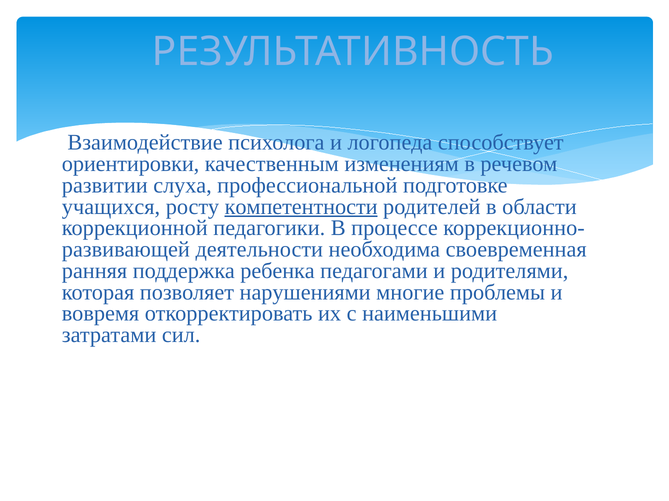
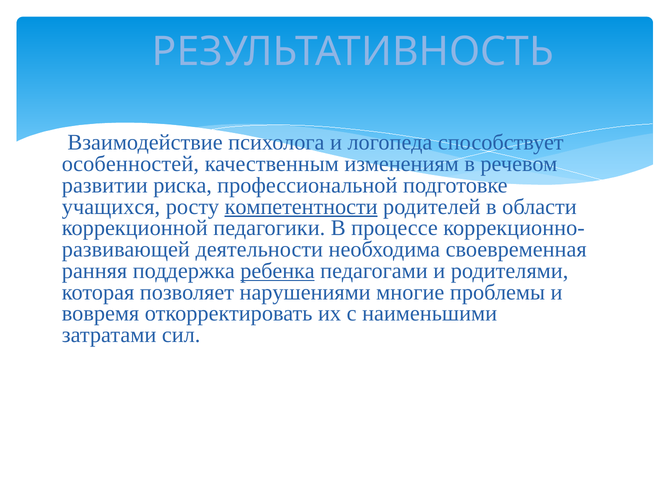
ориентировки: ориентировки -> особенностей
слуха: слуха -> риска
ребенка underline: none -> present
